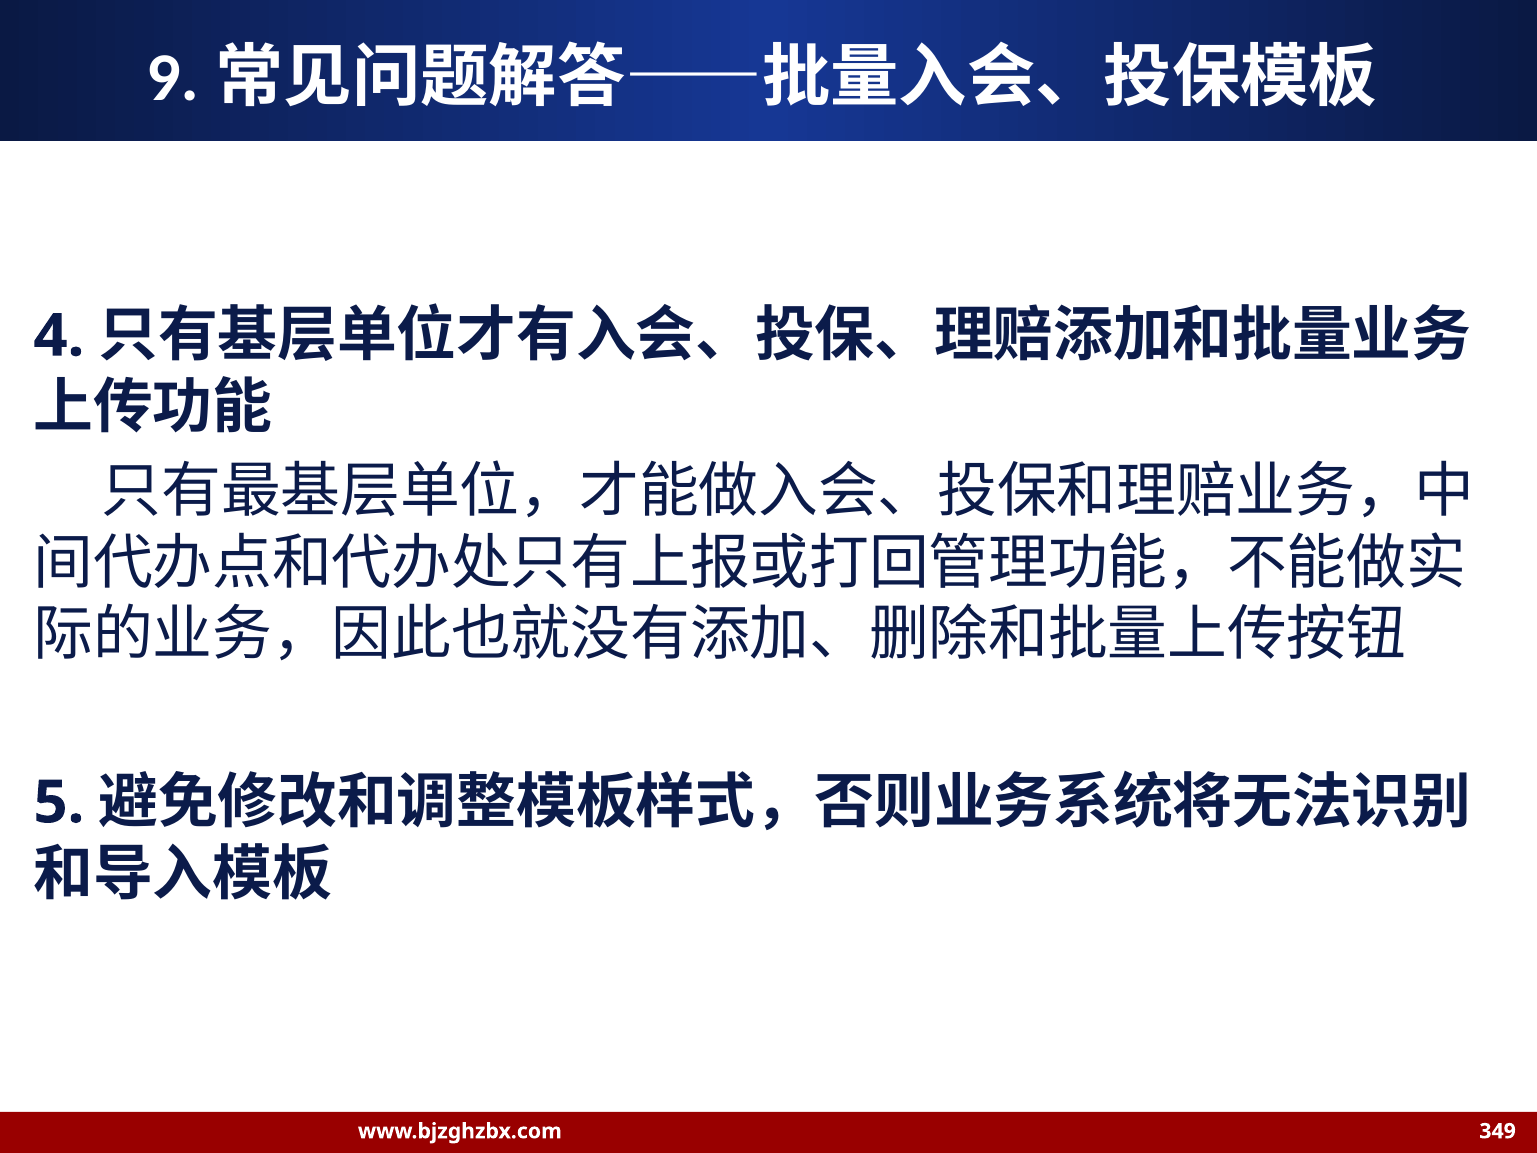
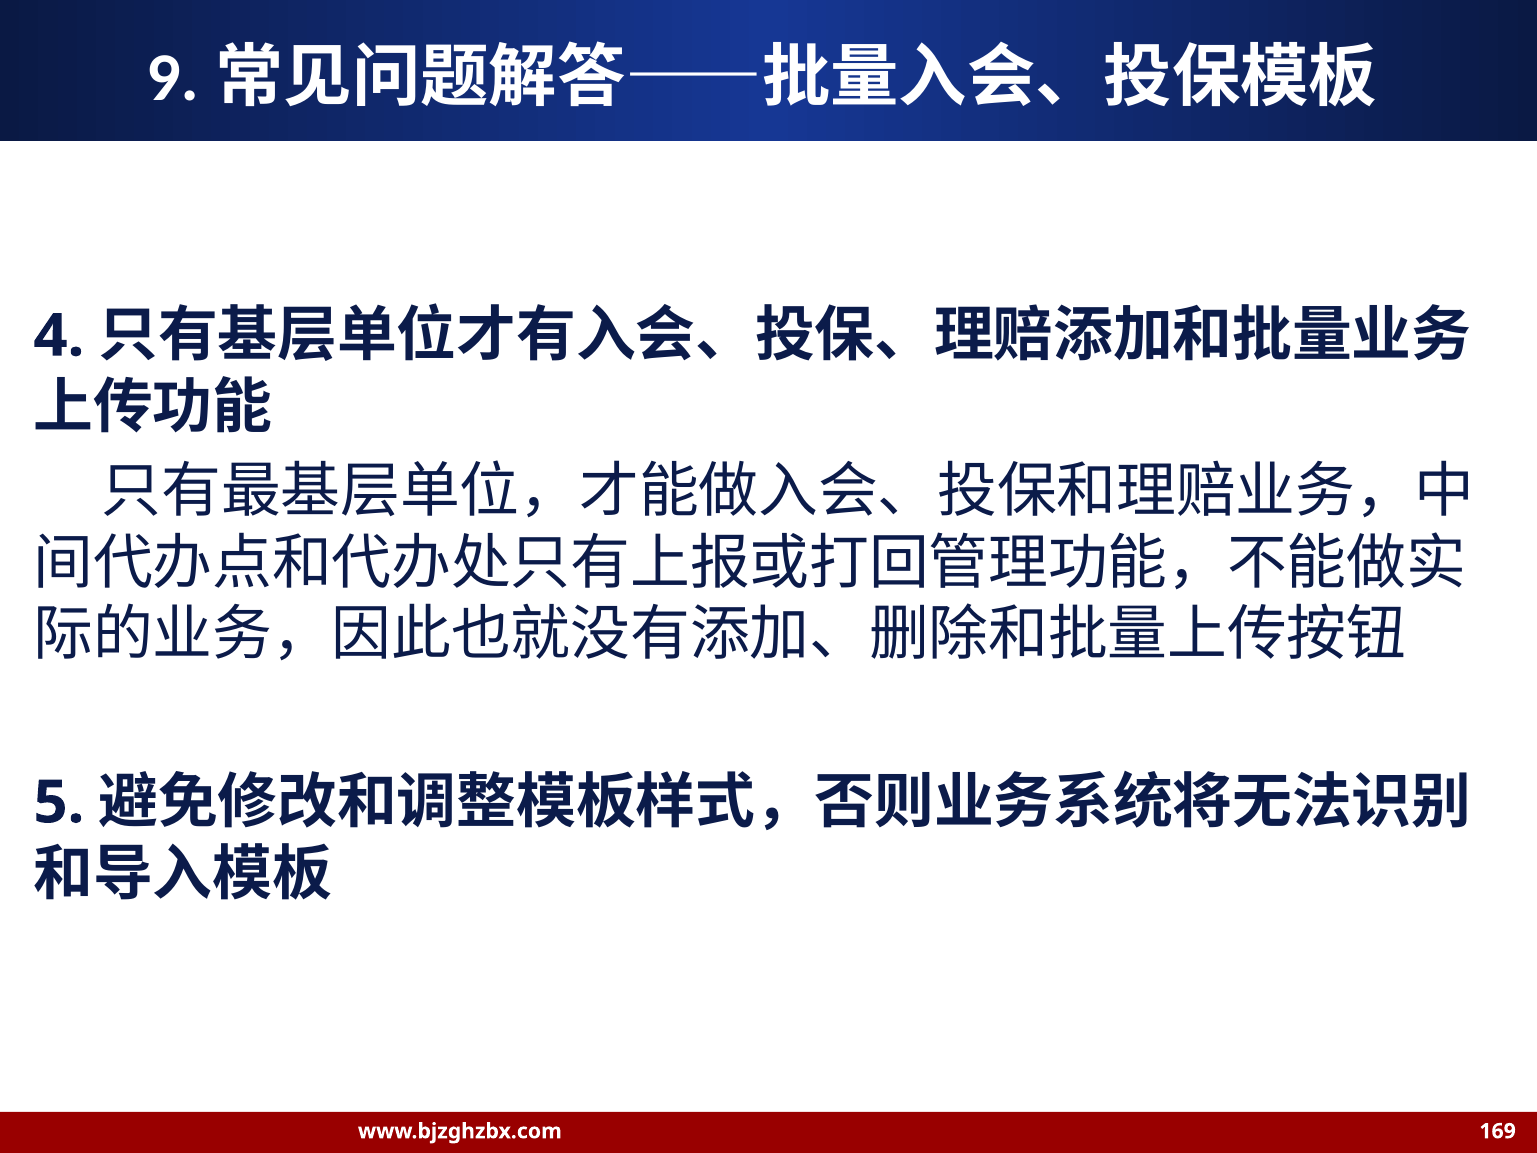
349: 349 -> 169
